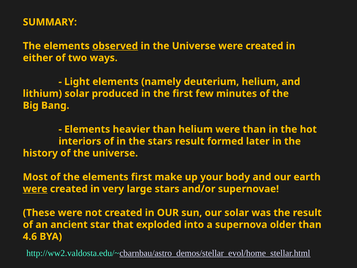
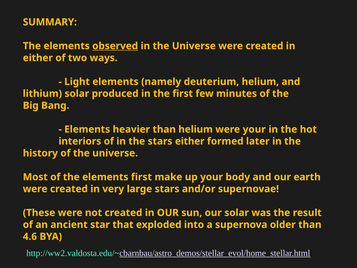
were than: than -> your
stars result: result -> either
were at (35, 189) underline: present -> none
